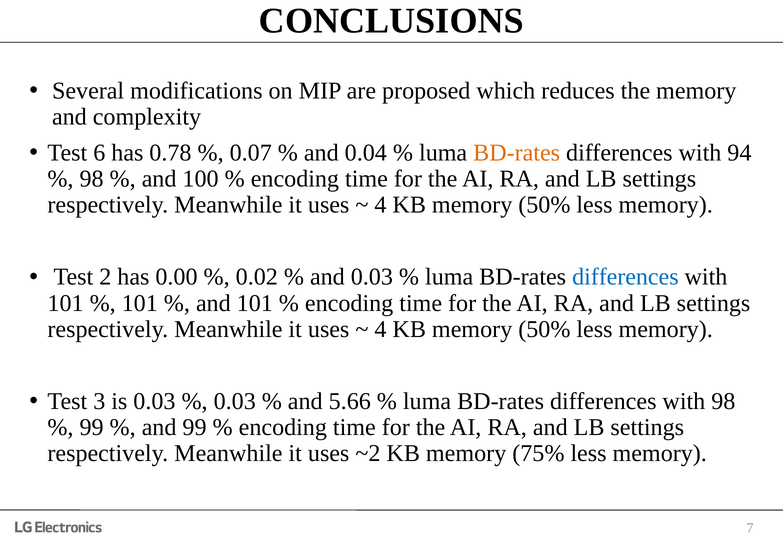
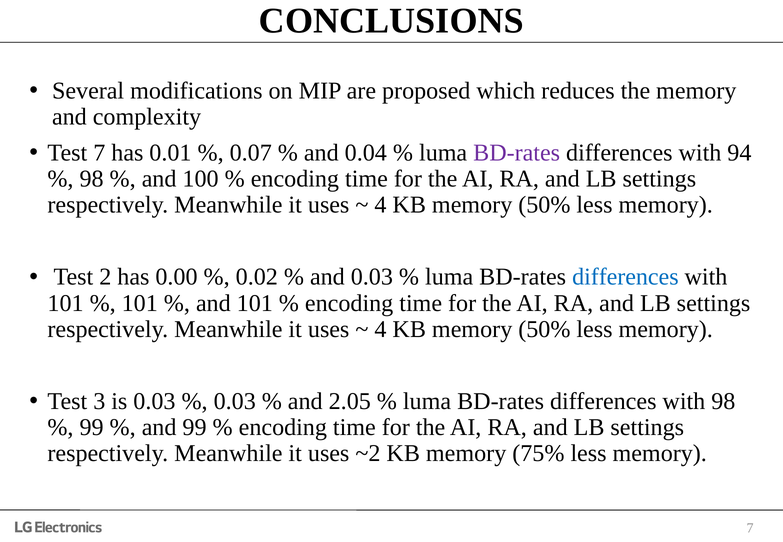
Test 6: 6 -> 7
0.78: 0.78 -> 0.01
BD-rates at (517, 153) colour: orange -> purple
5.66: 5.66 -> 2.05
